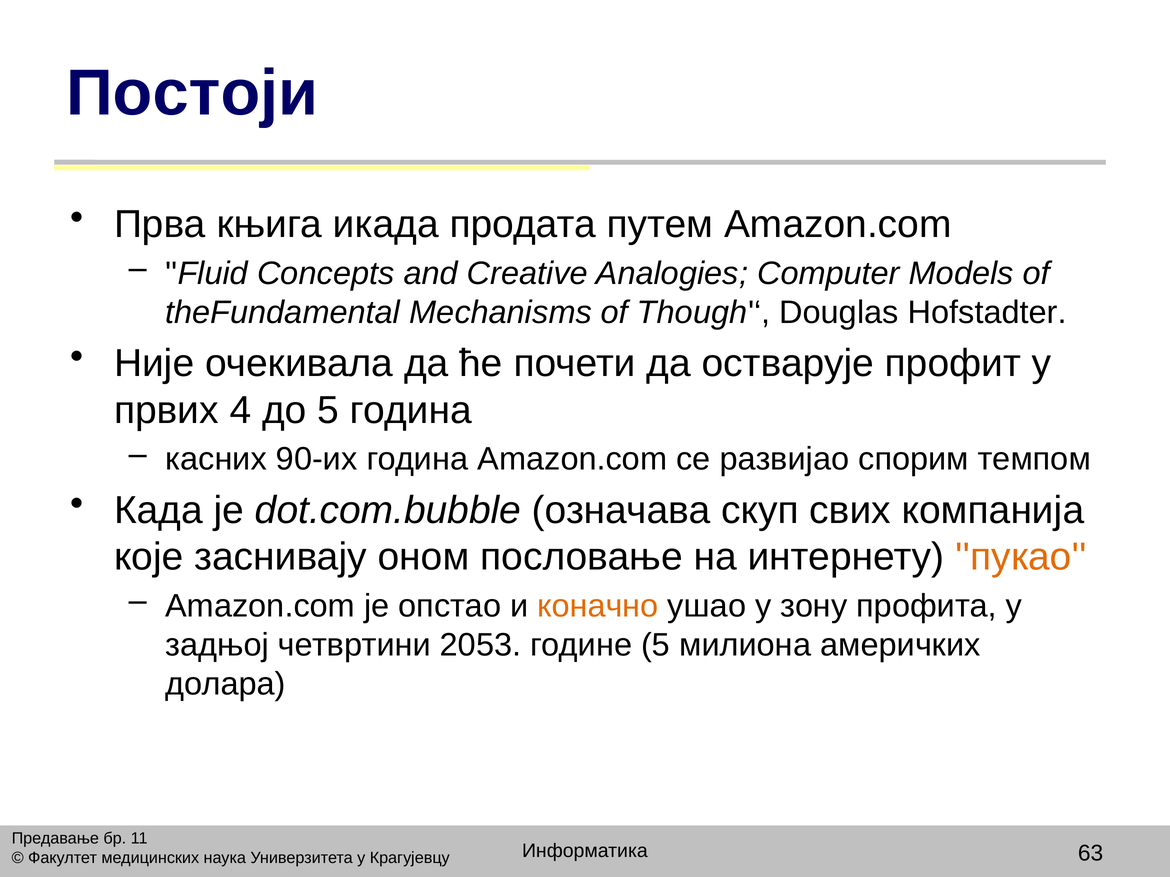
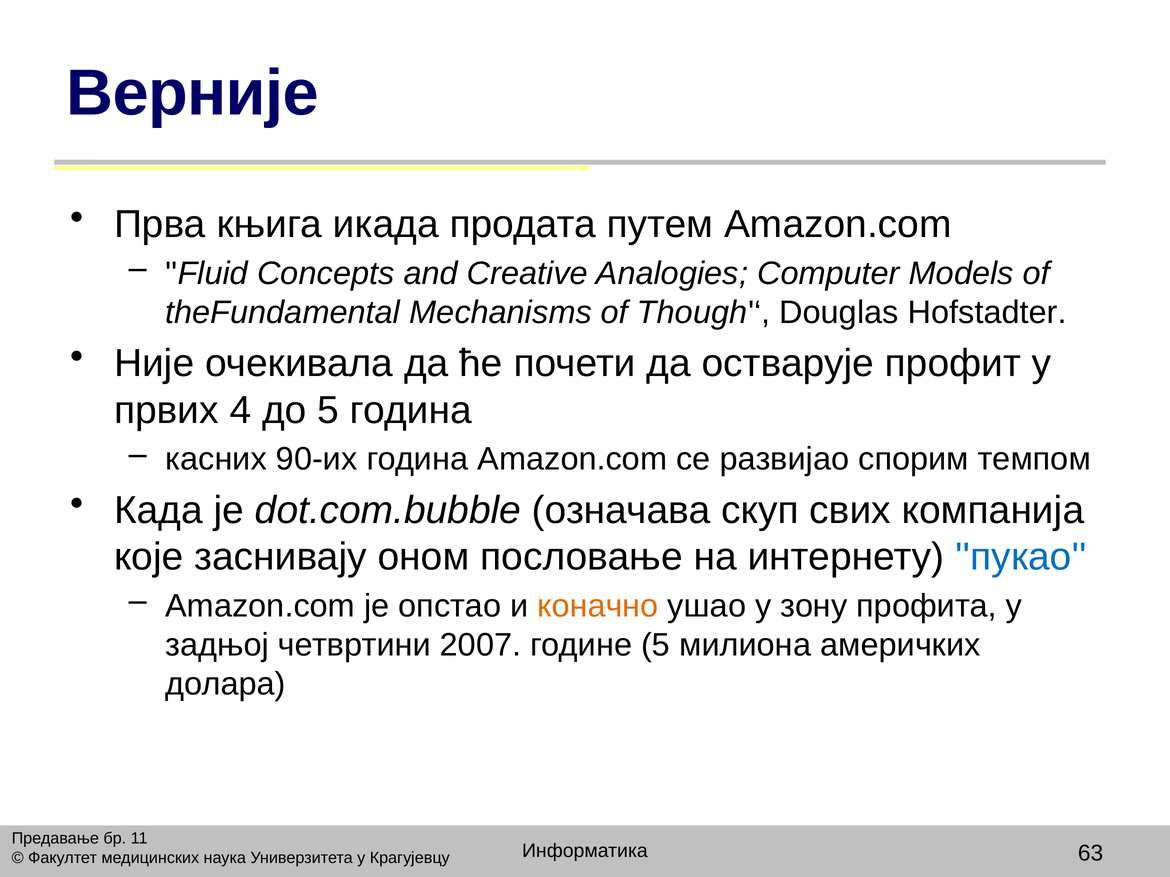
Постоји: Постоји -> Верније
пукао colour: orange -> blue
2053: 2053 -> 2007
